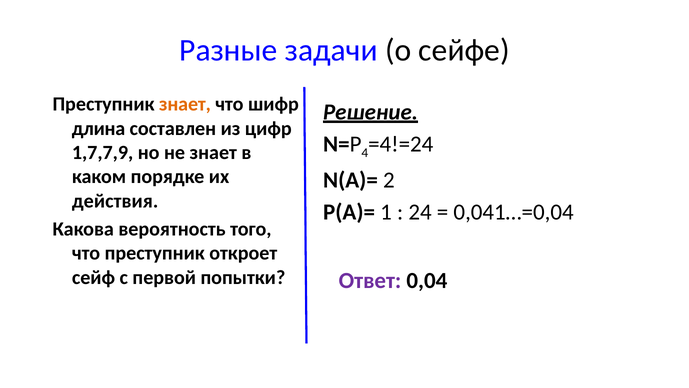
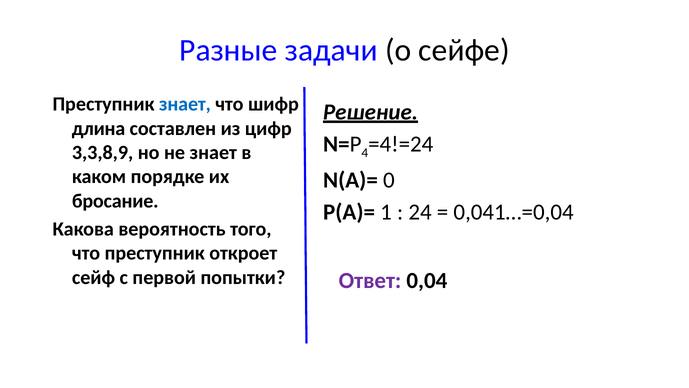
знает at (185, 104) colour: orange -> blue
1,7,7,9: 1,7,7,9 -> 3,3,8,9
2: 2 -> 0
действия: действия -> бросание
